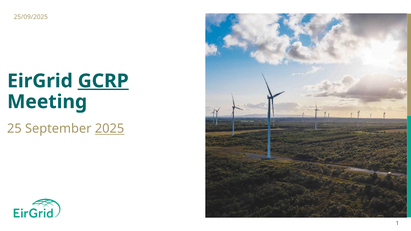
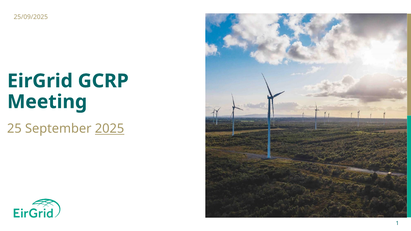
GCRP underline: present -> none
